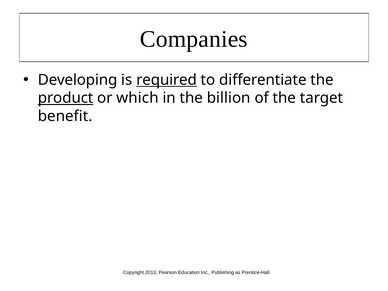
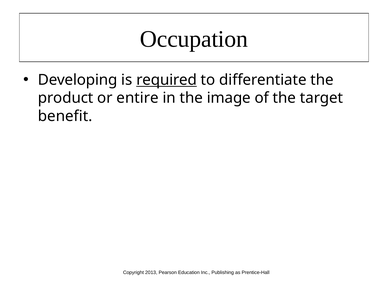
Companies: Companies -> Occupation
product underline: present -> none
which: which -> entire
billion: billion -> image
